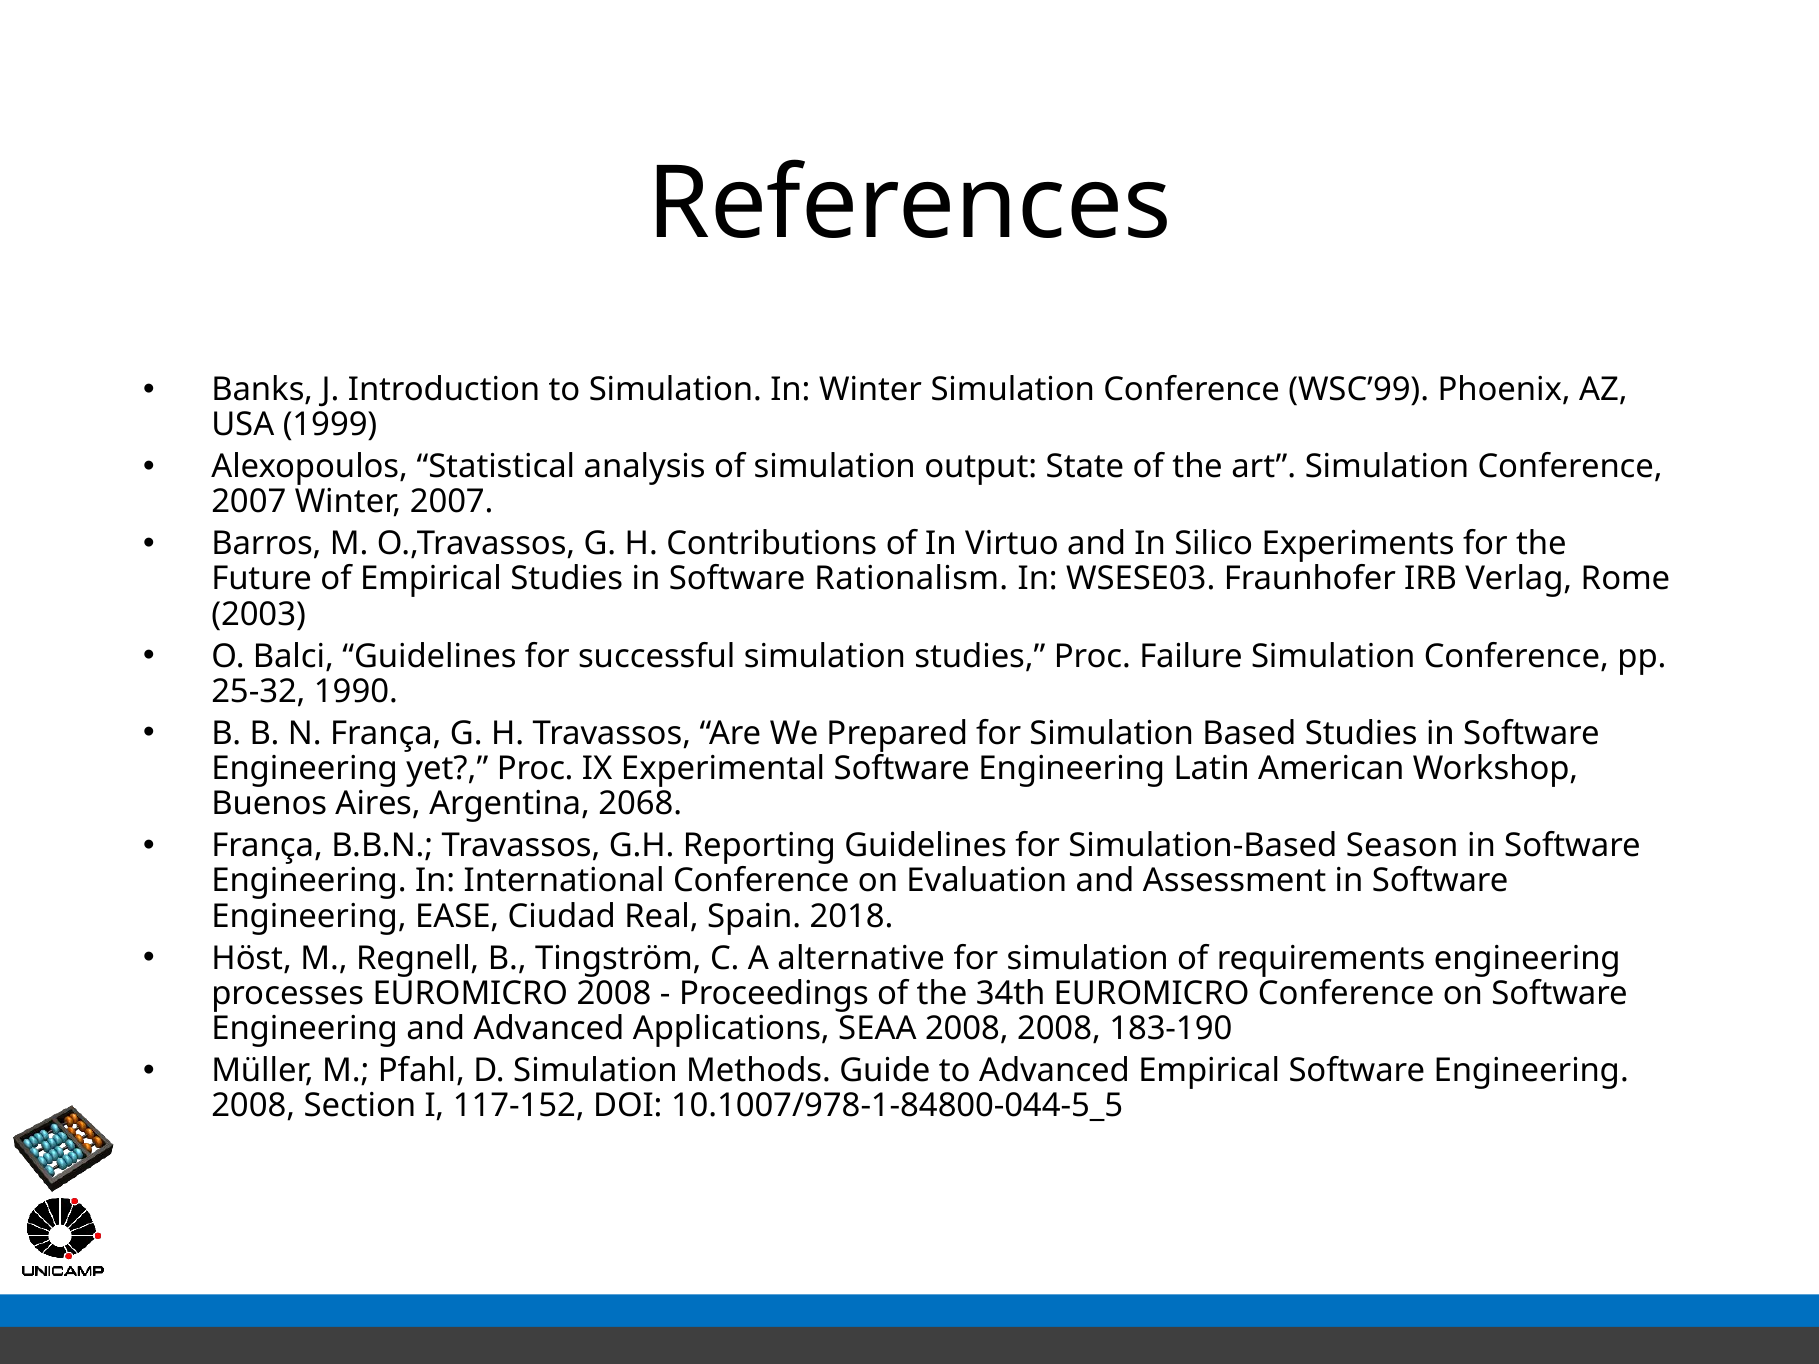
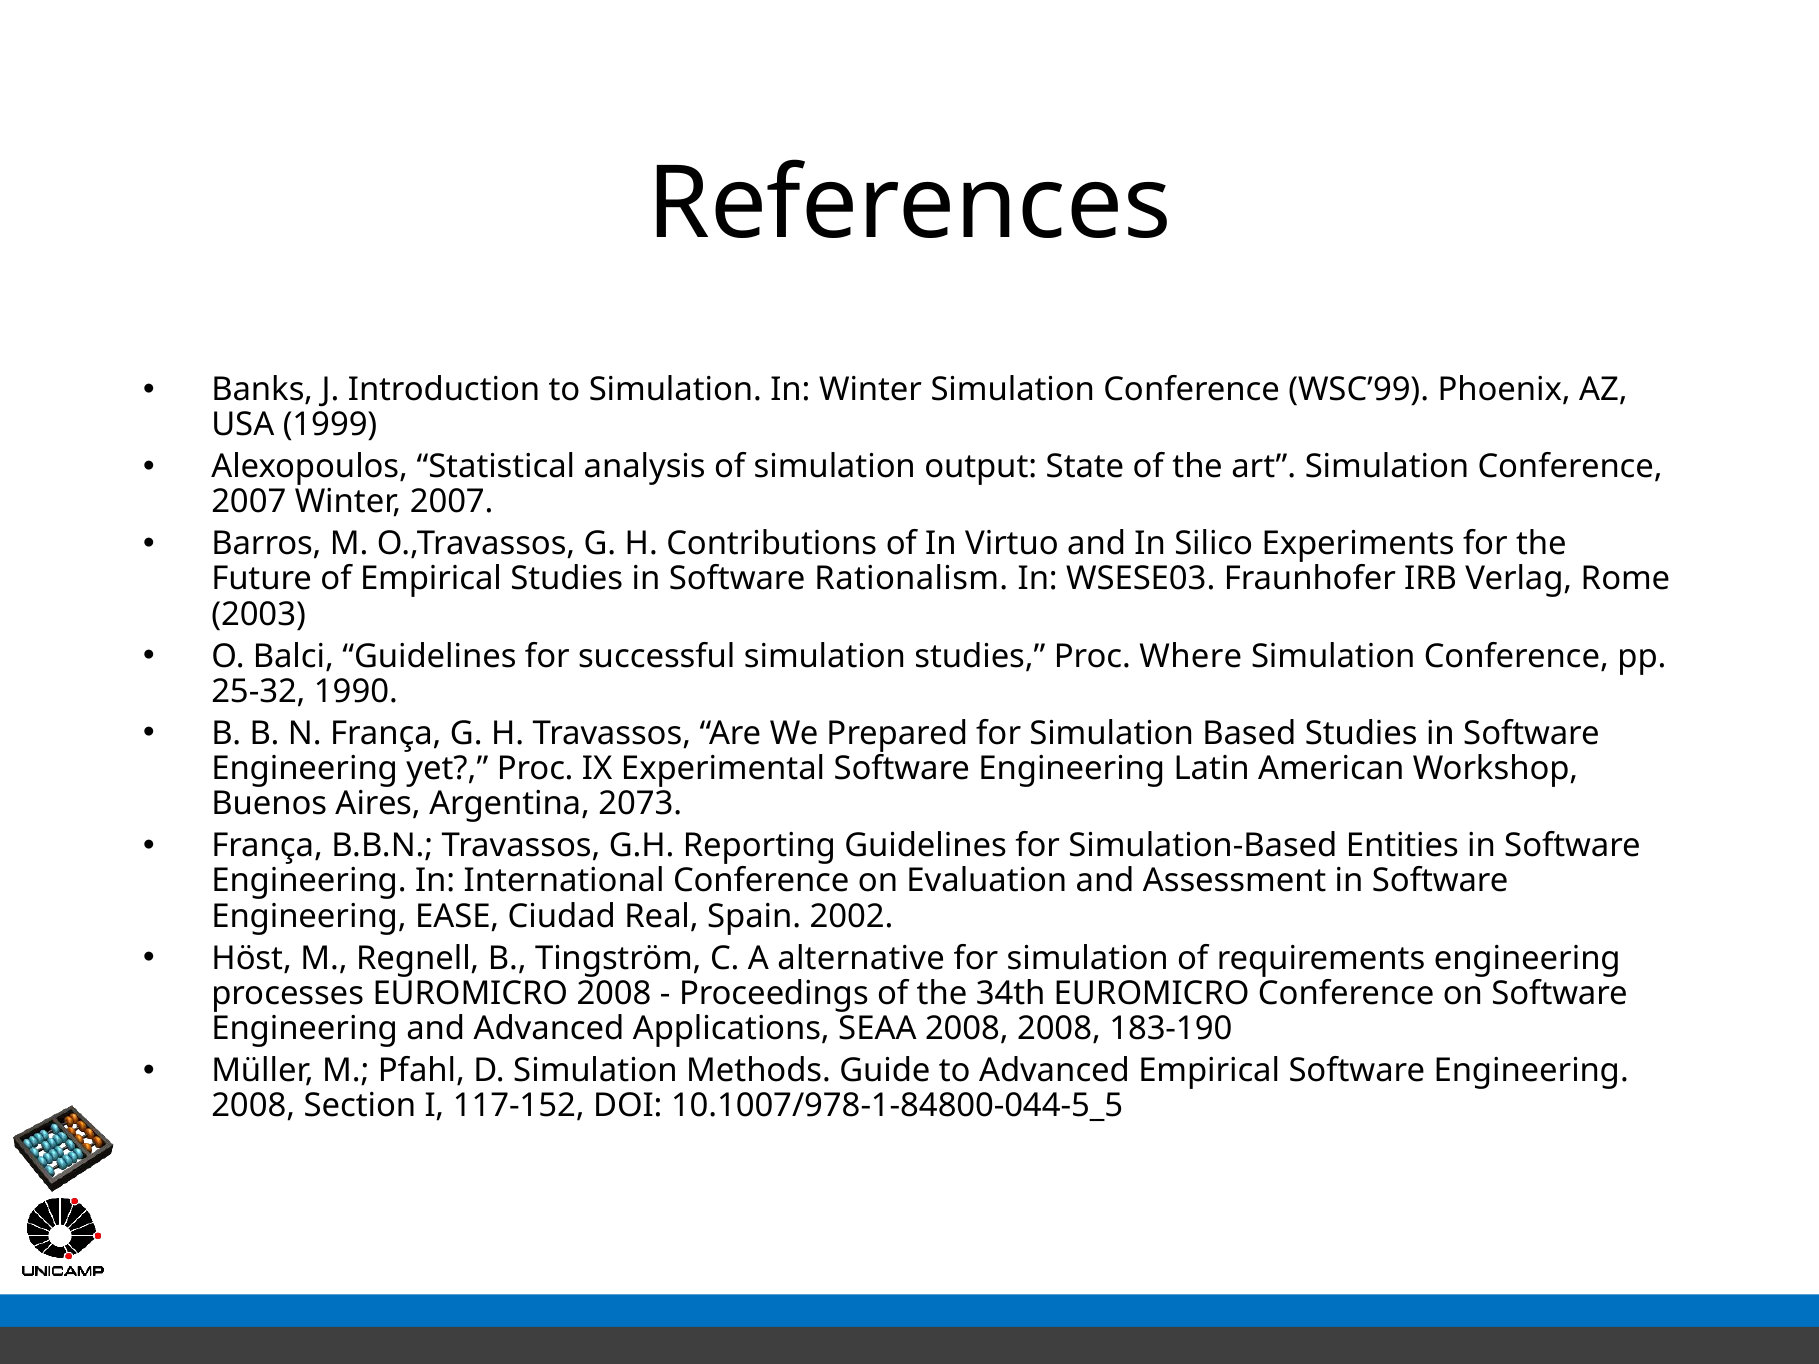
Failure: Failure -> Where
2068: 2068 -> 2073
Season: Season -> Entities
2018: 2018 -> 2002
